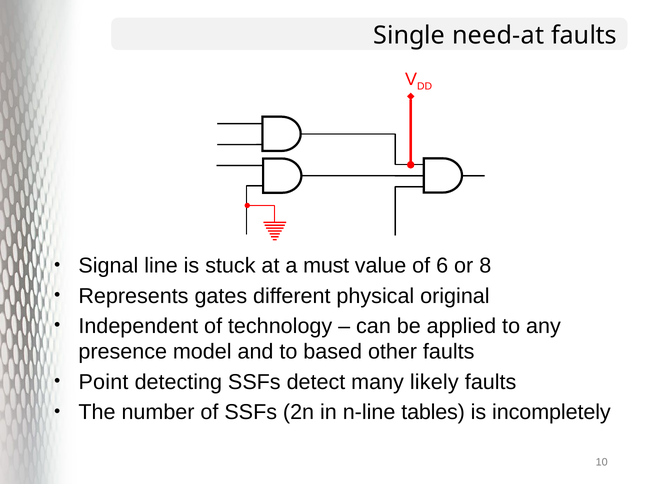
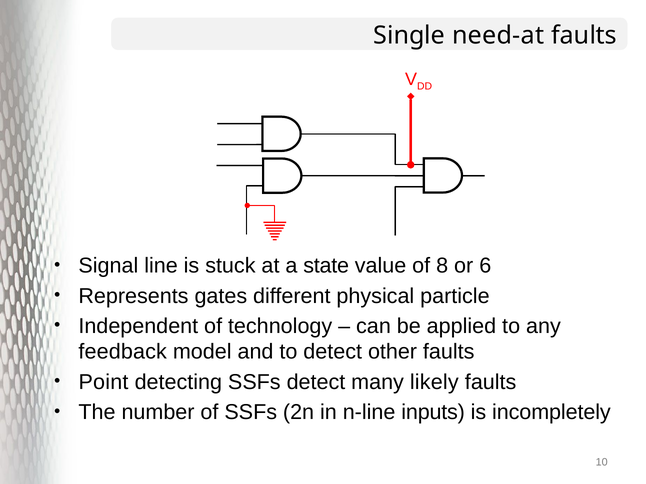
must: must -> state
6: 6 -> 8
8: 8 -> 6
original: original -> particle
presence: presence -> feedback
to based: based -> detect
tables: tables -> inputs
